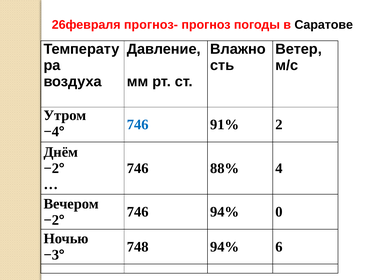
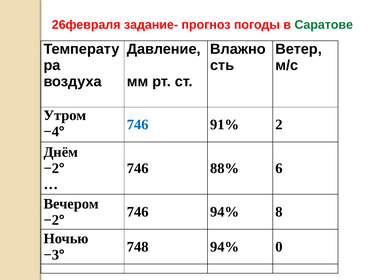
прогноз-: прогноз- -> задание-
Саратове colour: black -> green
4: 4 -> 6
0: 0 -> 8
6: 6 -> 0
